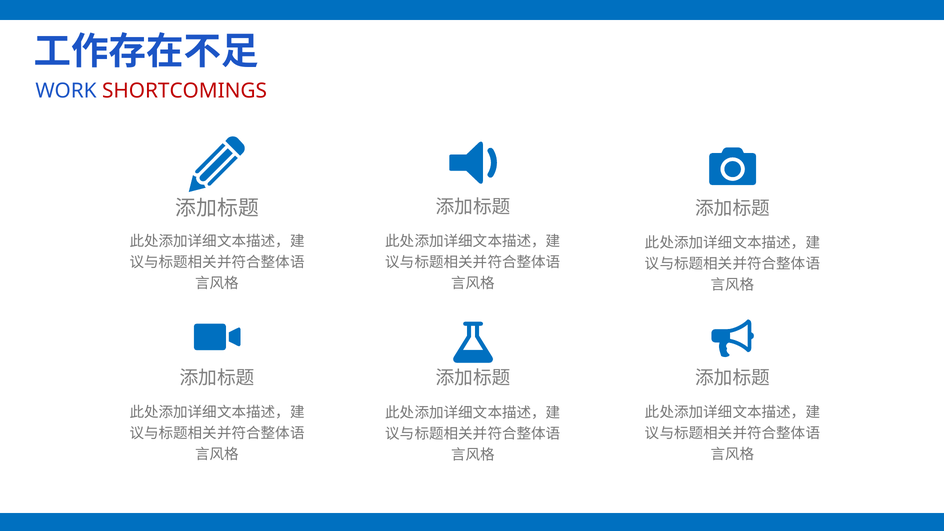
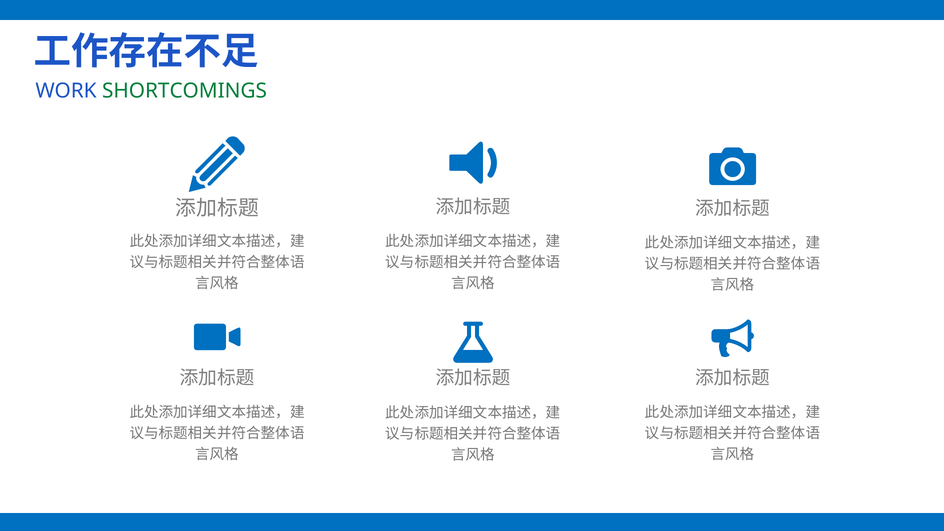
SHORTCOMINGS colour: red -> green
